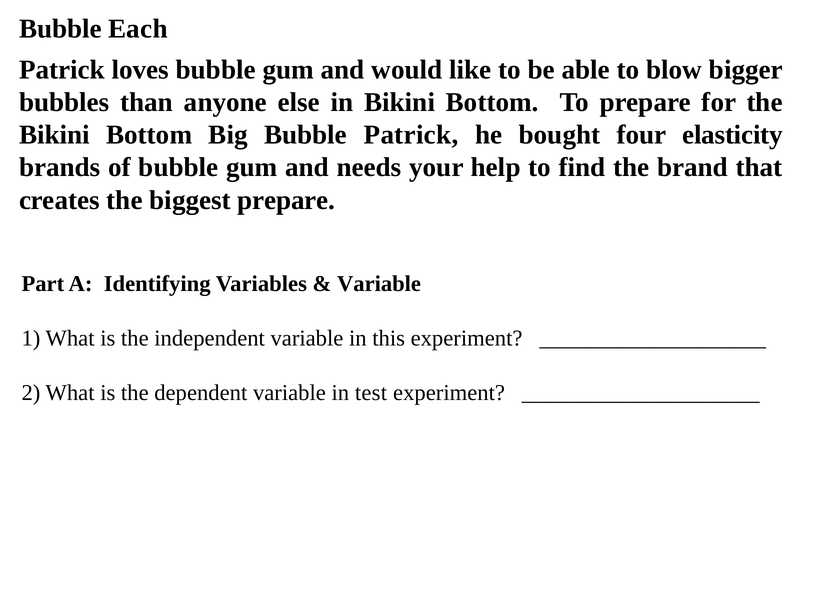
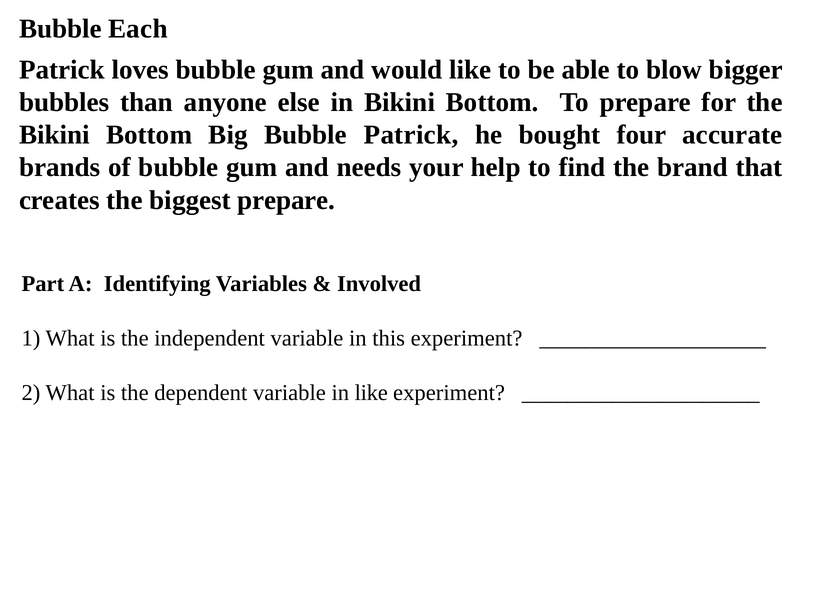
elasticity: elasticity -> accurate
Variable at (379, 284): Variable -> Involved
in test: test -> like
